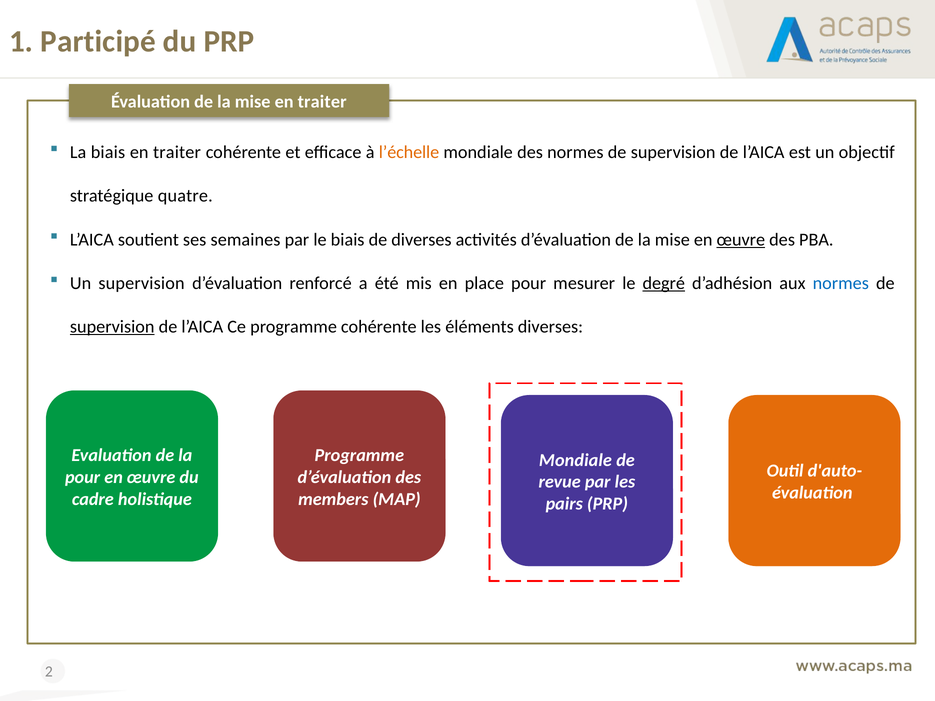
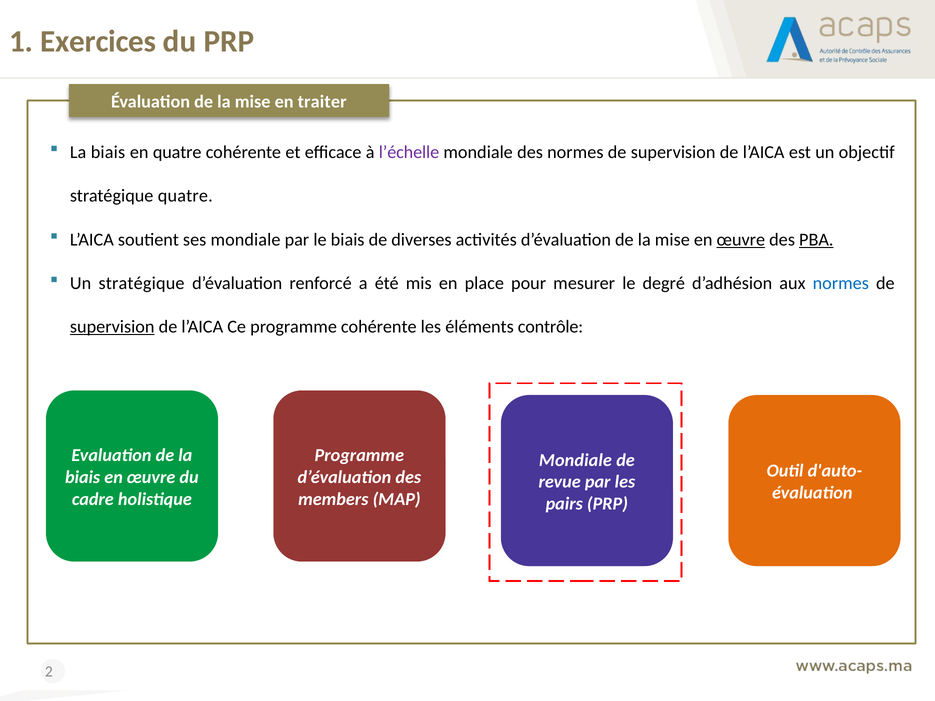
Participé: Participé -> Exercices
traiter at (177, 152): traiter -> quatre
l’échelle colour: orange -> purple
ses semaines: semaines -> mondiale
PBA underline: none -> present
Un supervision: supervision -> stratégique
degré underline: present -> none
éléments diverses: diverses -> contrôle
pour at (83, 477): pour -> biais
